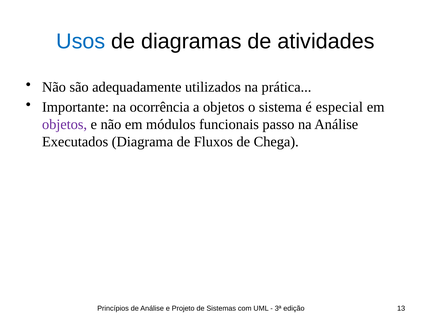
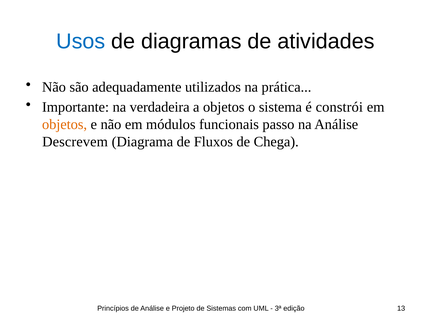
ocorrência: ocorrência -> verdadeira
especial: especial -> constrói
objetos at (65, 125) colour: purple -> orange
Executados: Executados -> Descrevem
